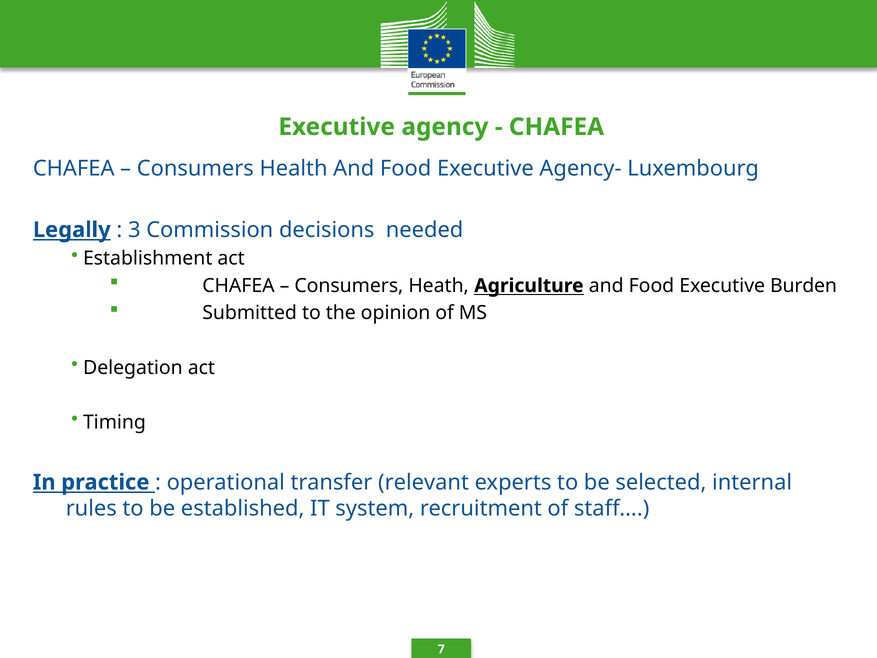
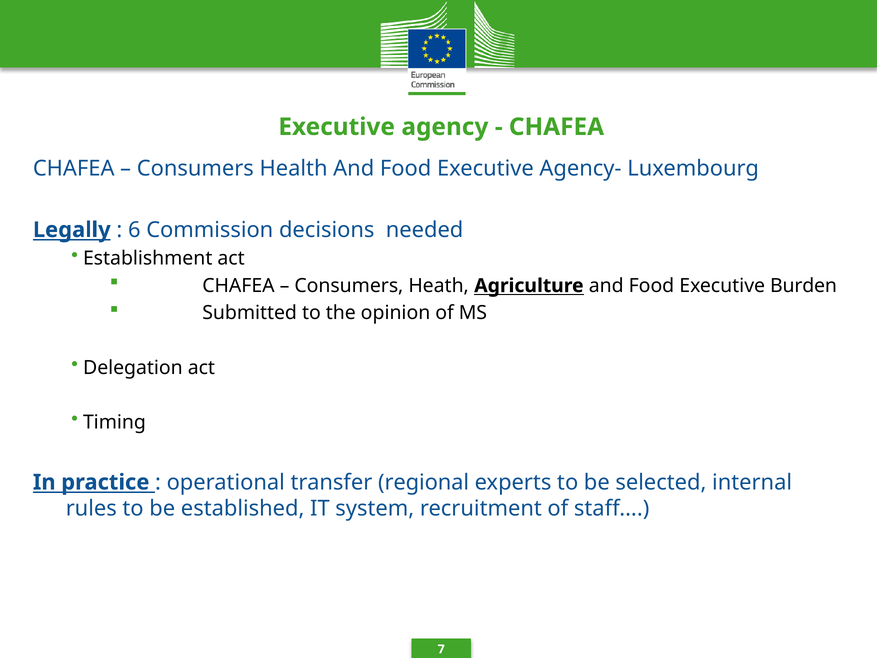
3: 3 -> 6
relevant: relevant -> regional
